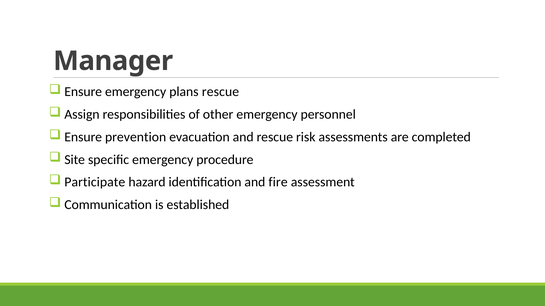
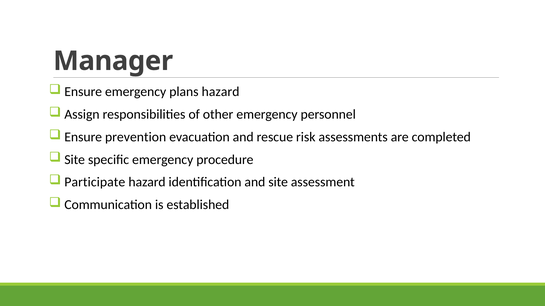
plans rescue: rescue -> hazard
and fire: fire -> site
